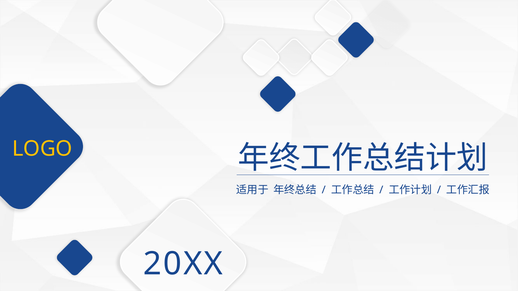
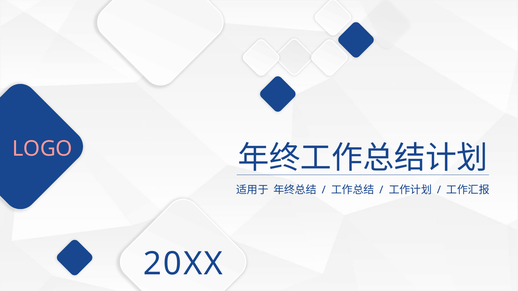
LOGO colour: yellow -> pink
